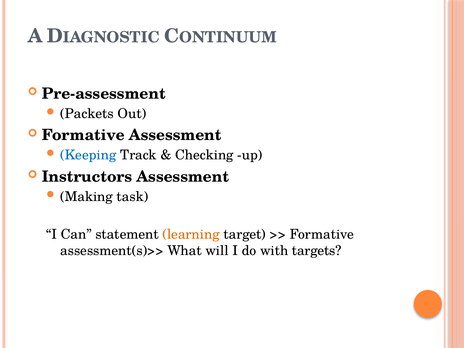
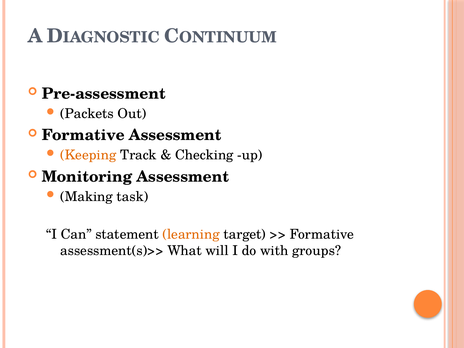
Keeping colour: blue -> orange
Instructors: Instructors -> Monitoring
targets: targets -> groups
